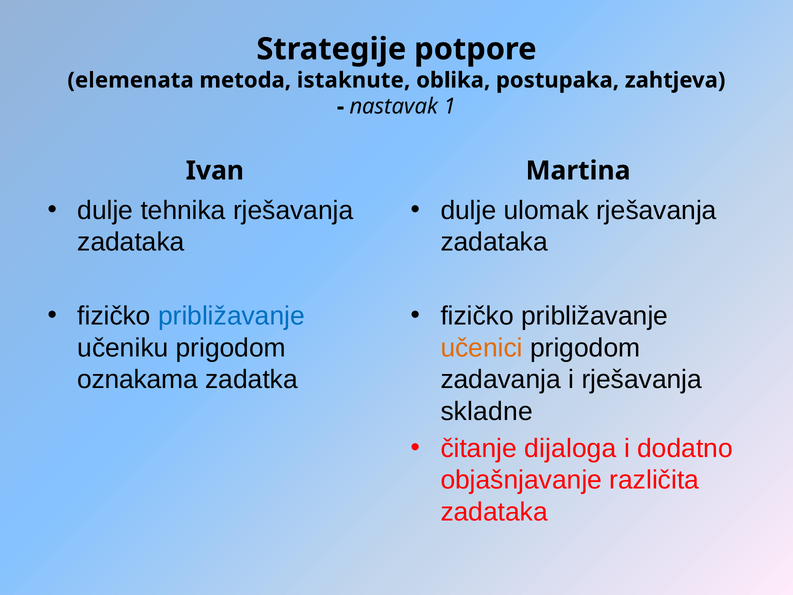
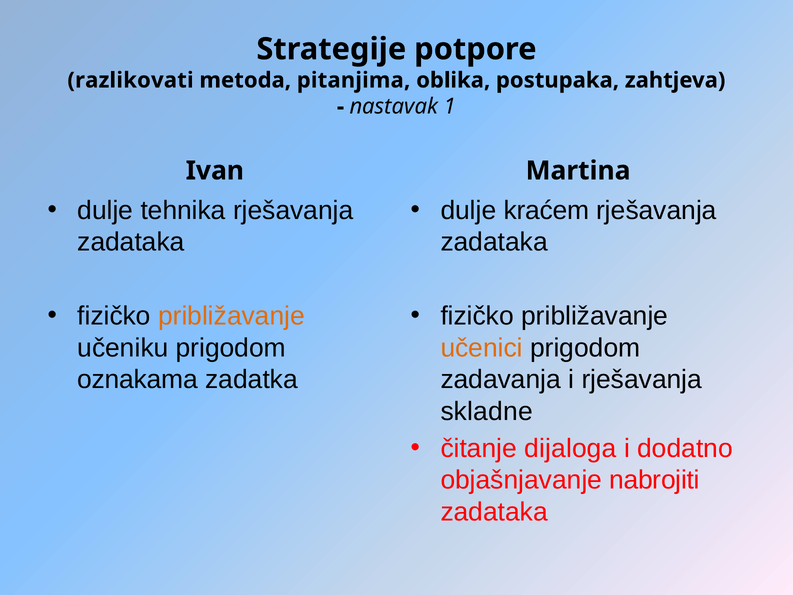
elemenata: elemenata -> razlikovati
istaknute: istaknute -> pitanjima
ulomak: ulomak -> kraćem
približavanje at (231, 316) colour: blue -> orange
različita: različita -> nabrojiti
